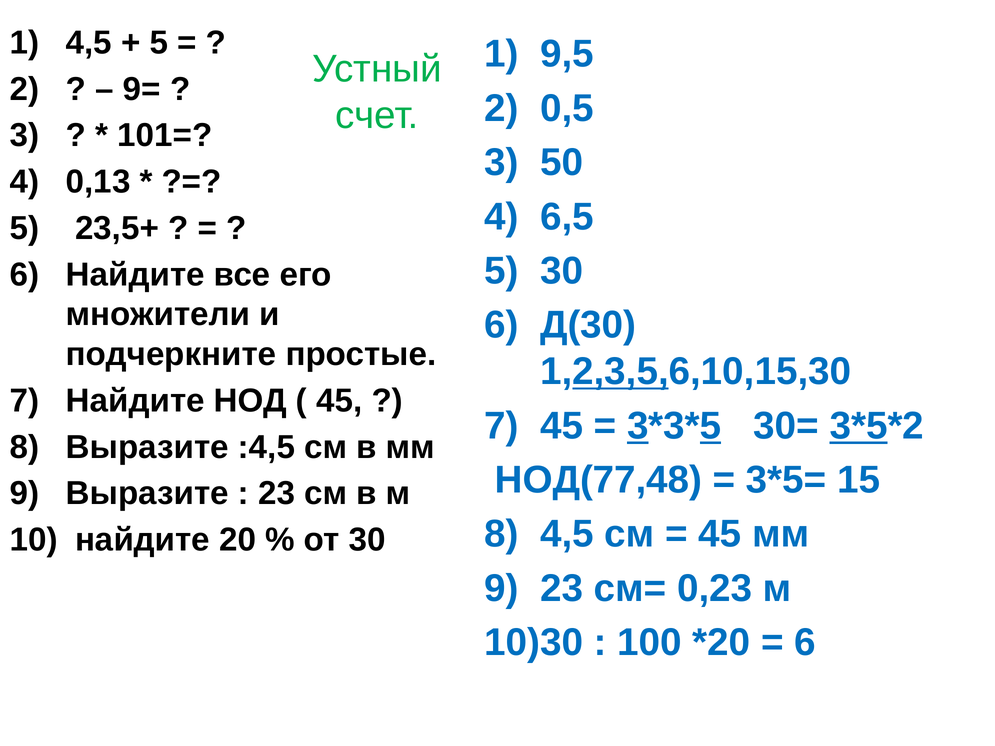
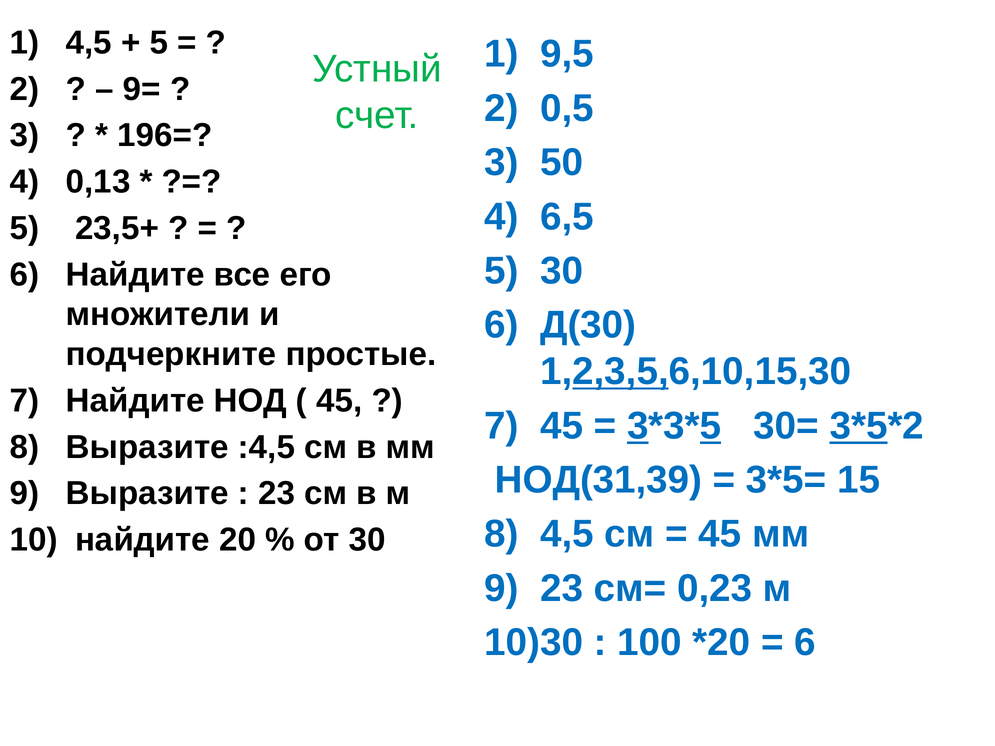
101=: 101= -> 196=
НОД(77,48: НОД(77,48 -> НОД(31,39
